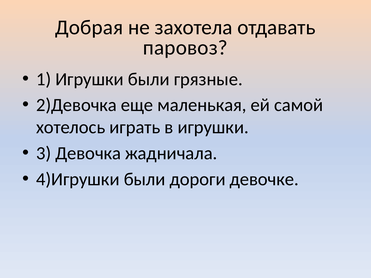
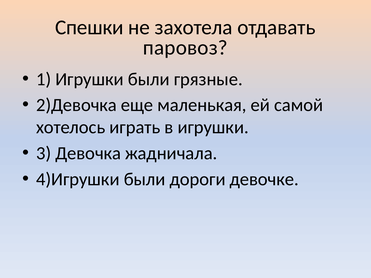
Добрая: Добрая -> Спешки
